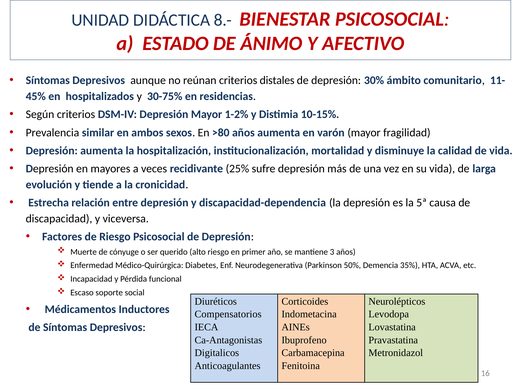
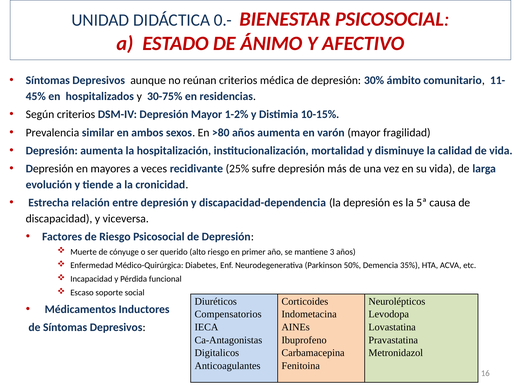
8.-: 8.- -> 0.-
distales: distales -> médica
